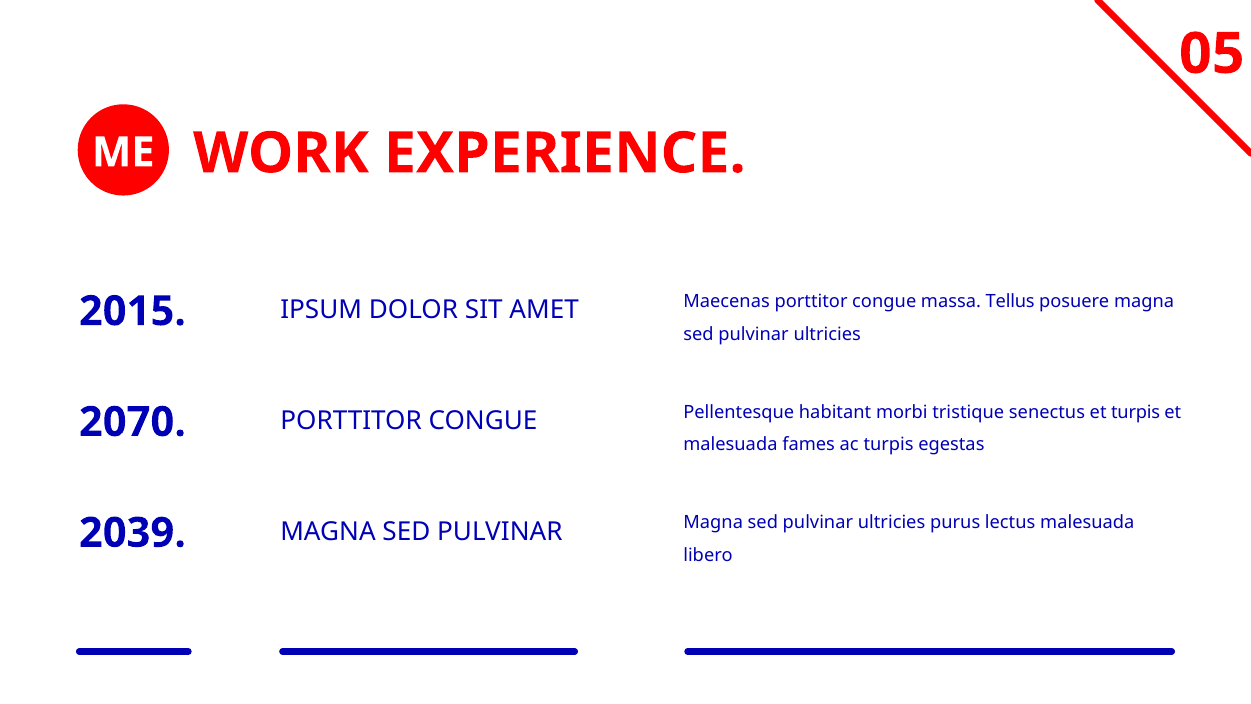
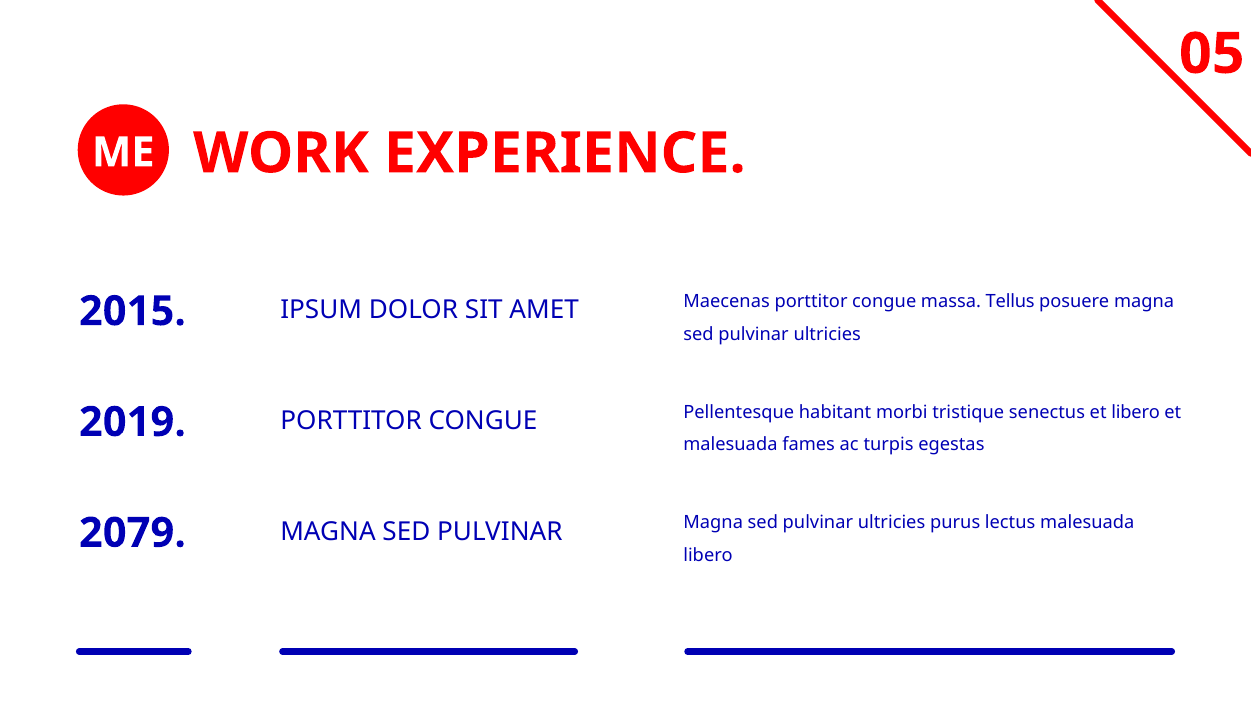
2070: 2070 -> 2019
et turpis: turpis -> libero
2039: 2039 -> 2079
